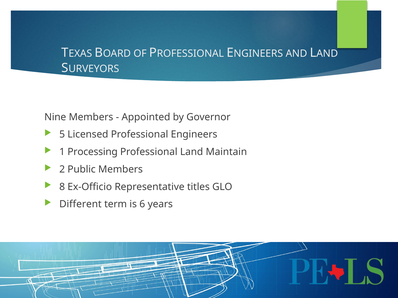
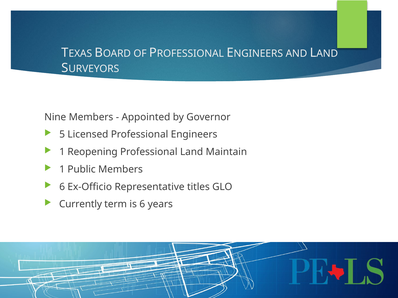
Processing: Processing -> Reopening
2 at (62, 170): 2 -> 1
8 at (62, 187): 8 -> 6
Different: Different -> Currently
